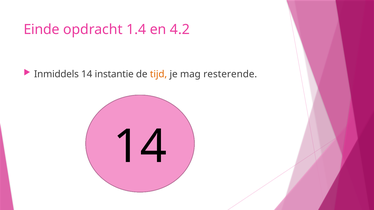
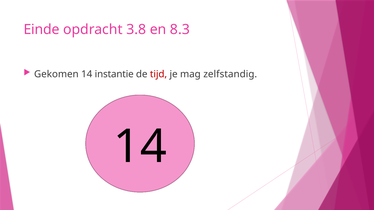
1.4: 1.4 -> 3.8
4.2: 4.2 -> 8.3
Inmiddels: Inmiddels -> Gekomen
tijd colour: orange -> red
resterende: resterende -> zelfstandig
